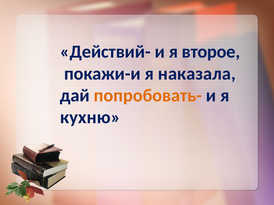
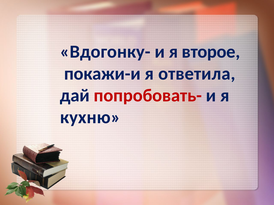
Действий-: Действий- -> Вдогонку-
наказала: наказала -> ответила
попробовать- colour: orange -> red
